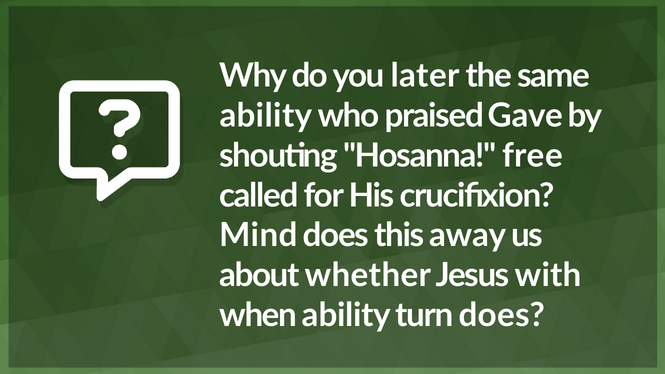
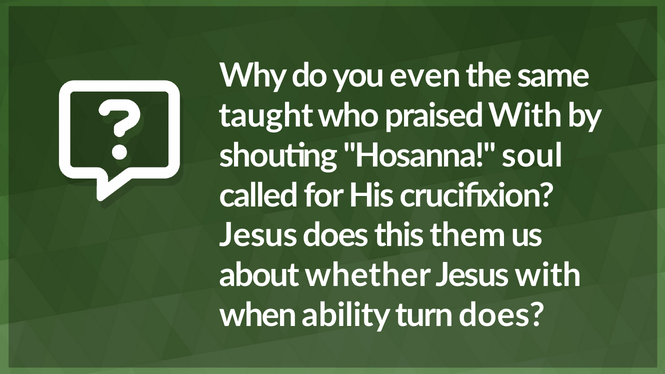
later: later -> even
ability at (266, 116): ability -> taught
praised Gave: Gave -> With
free: free -> soul
Mind at (258, 236): Mind -> Jesus
away: away -> them
